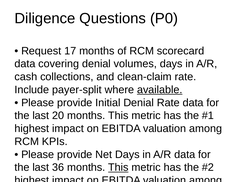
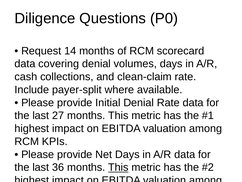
17: 17 -> 14
available underline: present -> none
20: 20 -> 27
